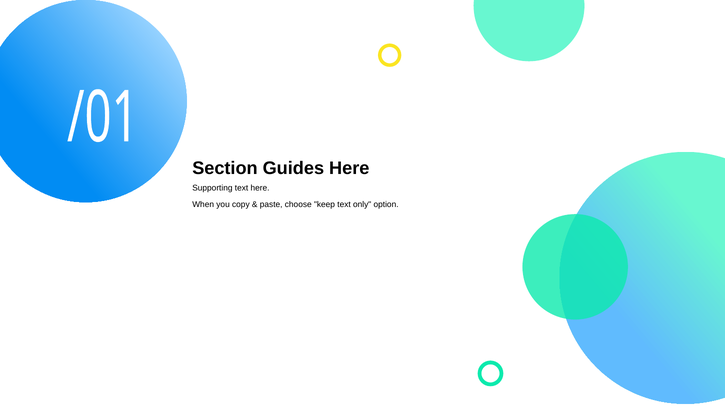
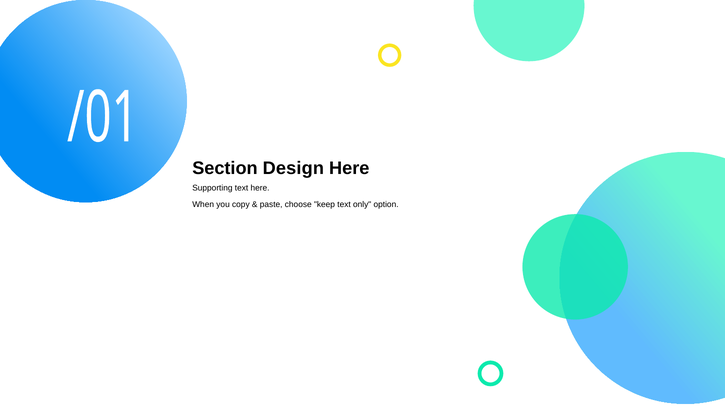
Guides: Guides -> Design
